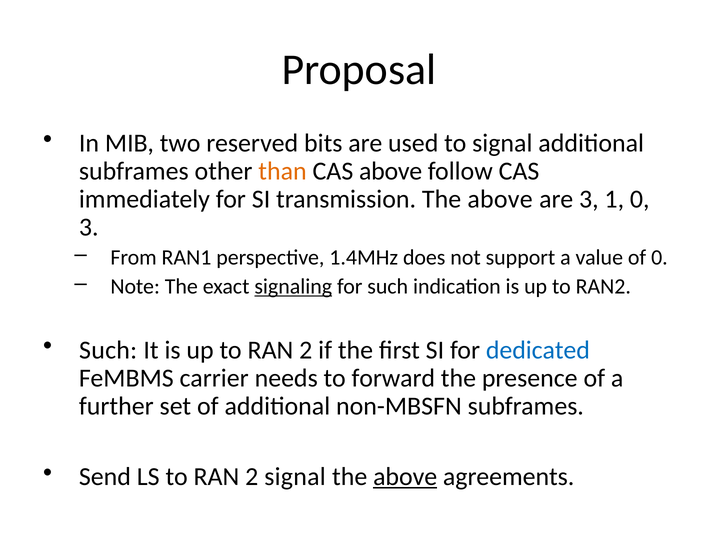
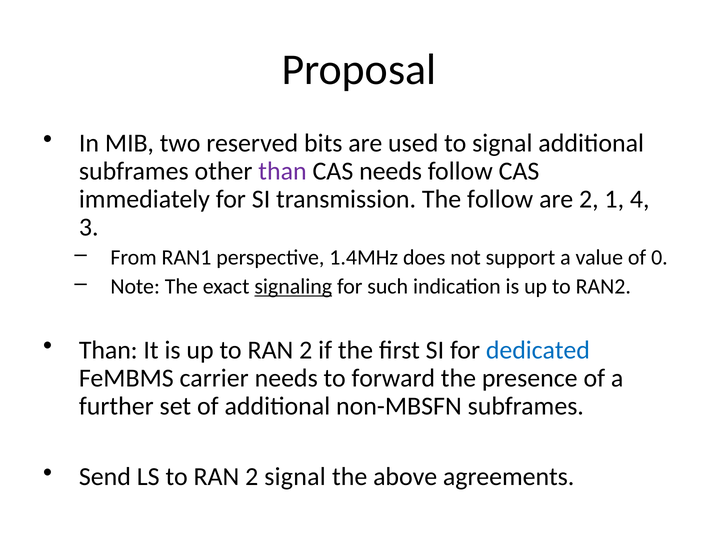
than at (283, 171) colour: orange -> purple
CAS above: above -> needs
transmission The above: above -> follow
are 3: 3 -> 2
1 0: 0 -> 4
Such at (108, 350): Such -> Than
above at (405, 476) underline: present -> none
